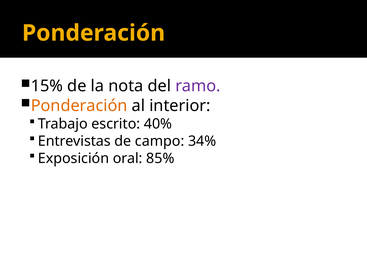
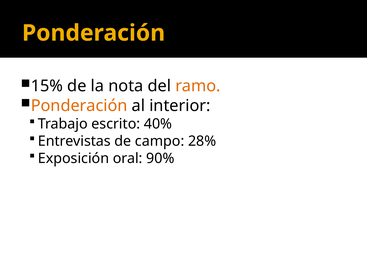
ramo colour: purple -> orange
34%: 34% -> 28%
85%: 85% -> 90%
